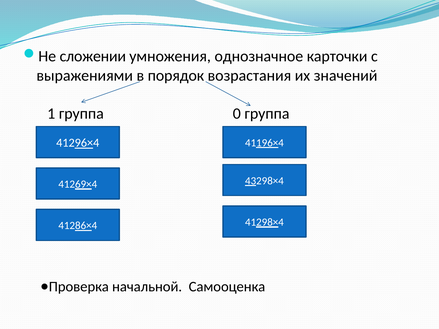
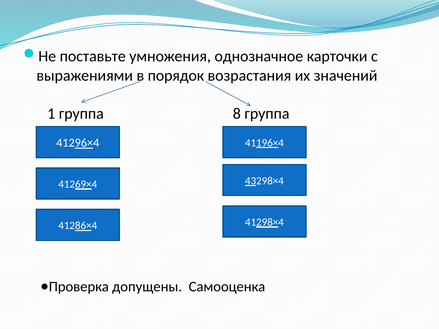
сложении: сложении -> поставьте
0: 0 -> 8
начальной: начальной -> допущены
